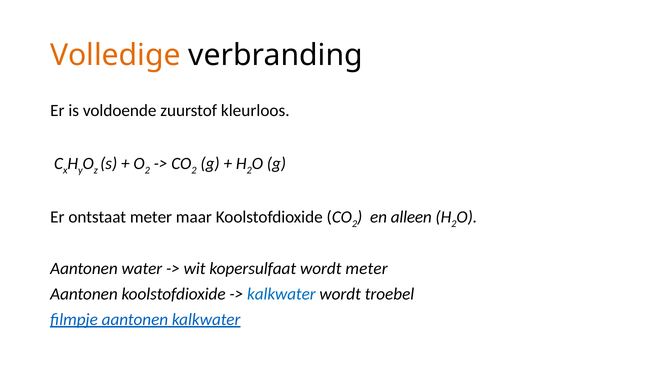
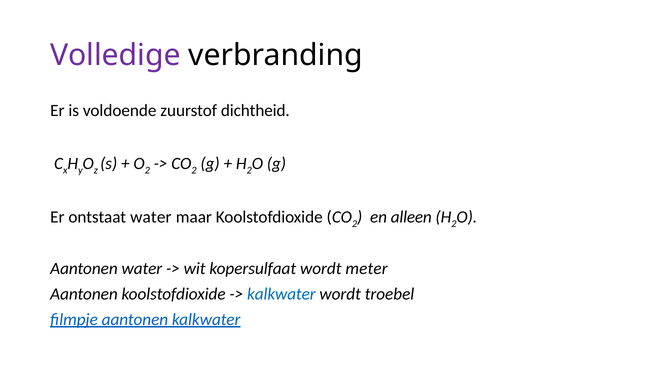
Volledige colour: orange -> purple
kleurloos: kleurloos -> dichtheid
ontstaat meter: meter -> water
